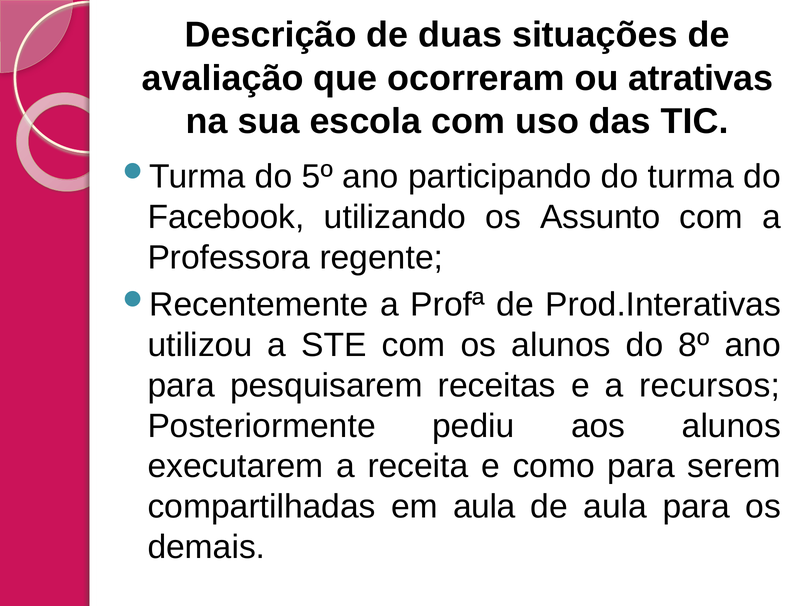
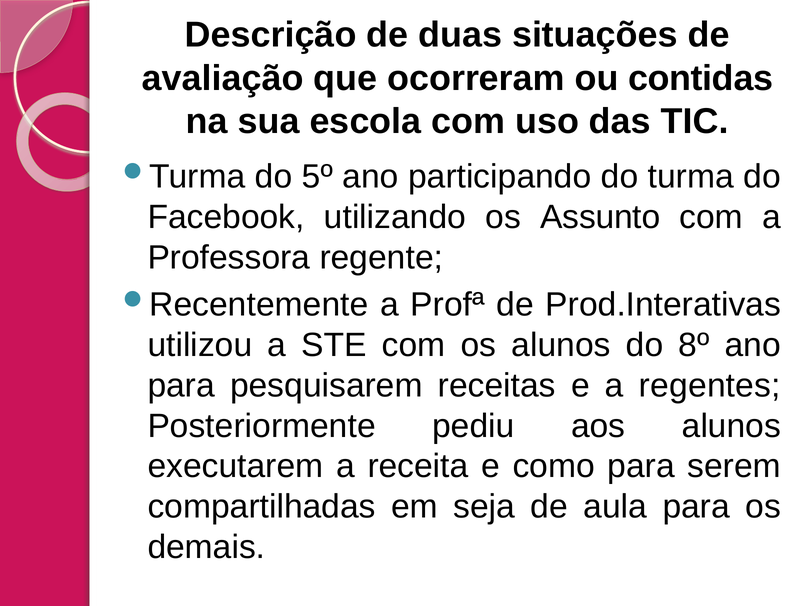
atrativas: atrativas -> contidas
recursos: recursos -> regentes
em aula: aula -> seja
